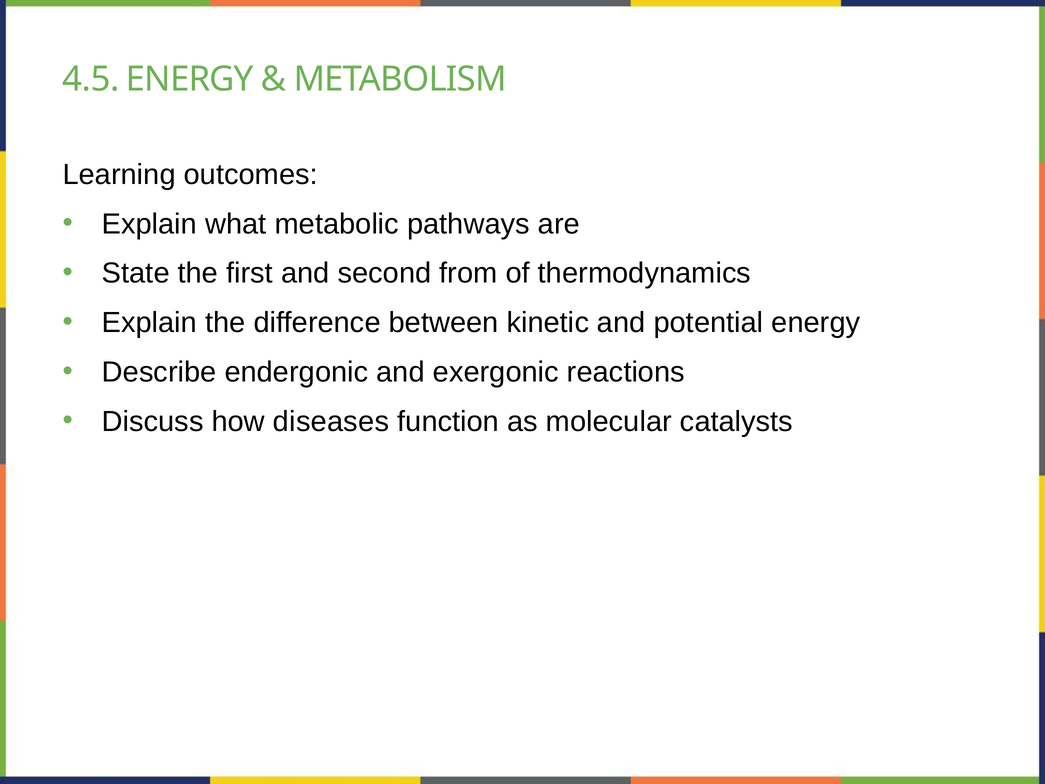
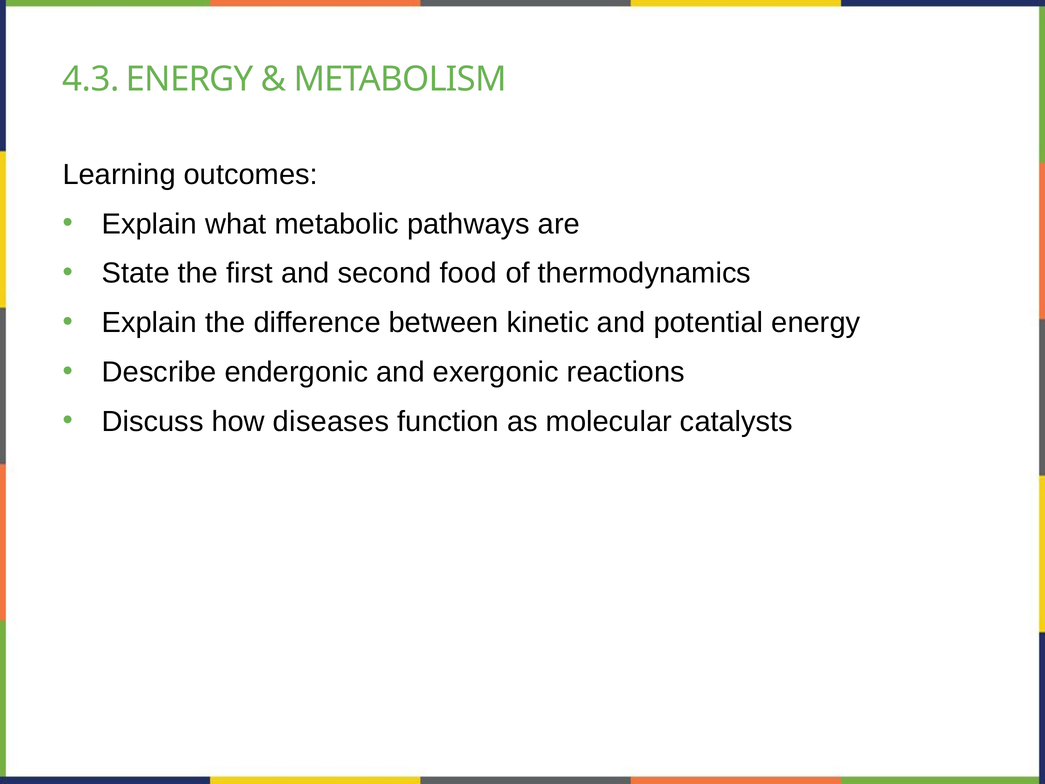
4.5: 4.5 -> 4.3
from: from -> food
